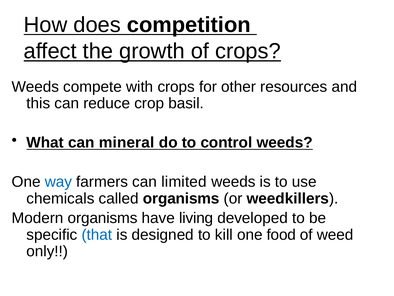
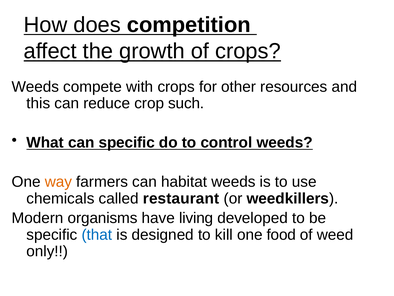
basil: basil -> such
can mineral: mineral -> specific
way colour: blue -> orange
limited: limited -> habitat
called organisms: organisms -> restaurant
